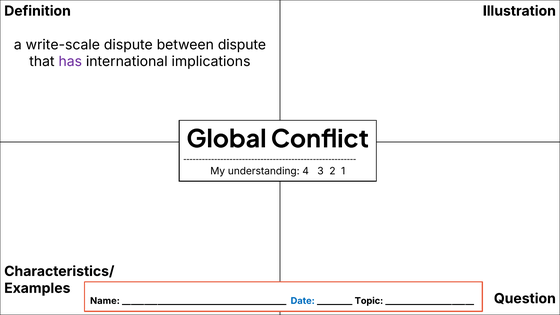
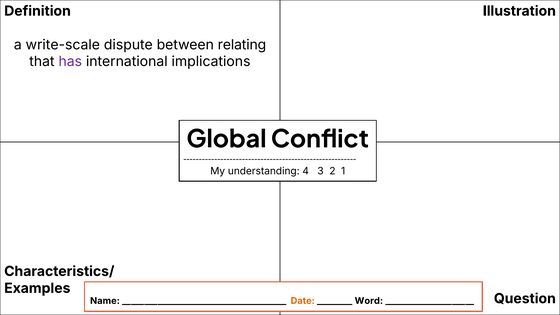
between dispute: dispute -> relating
Date colour: blue -> orange
Topic: Topic -> Word
